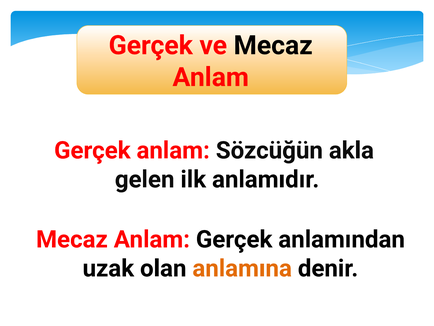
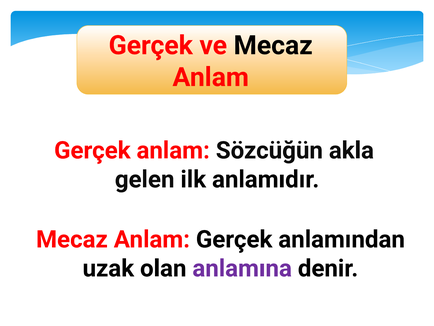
anlamına colour: orange -> purple
